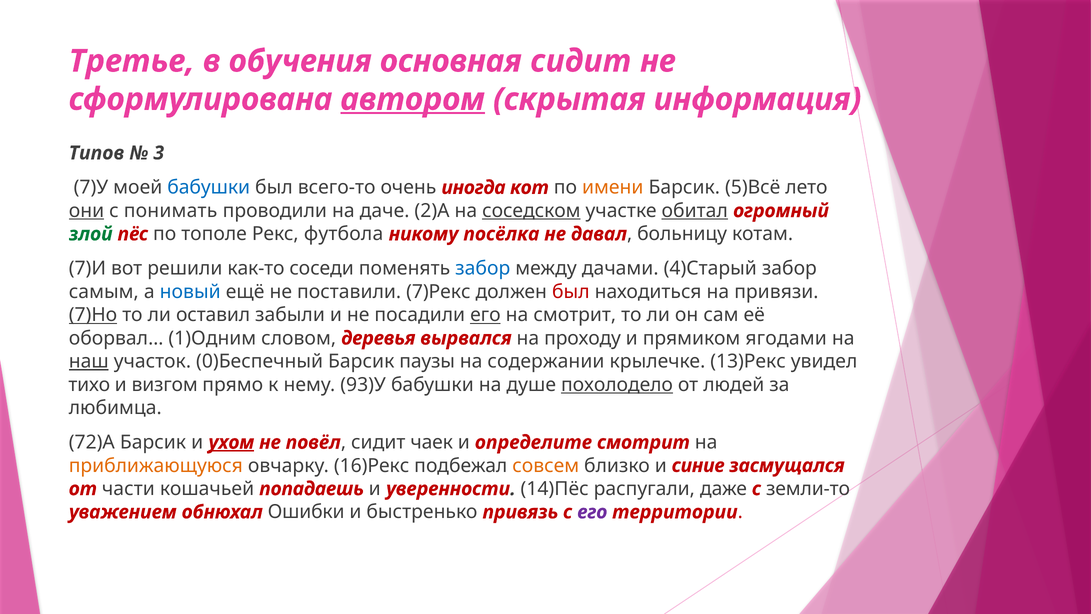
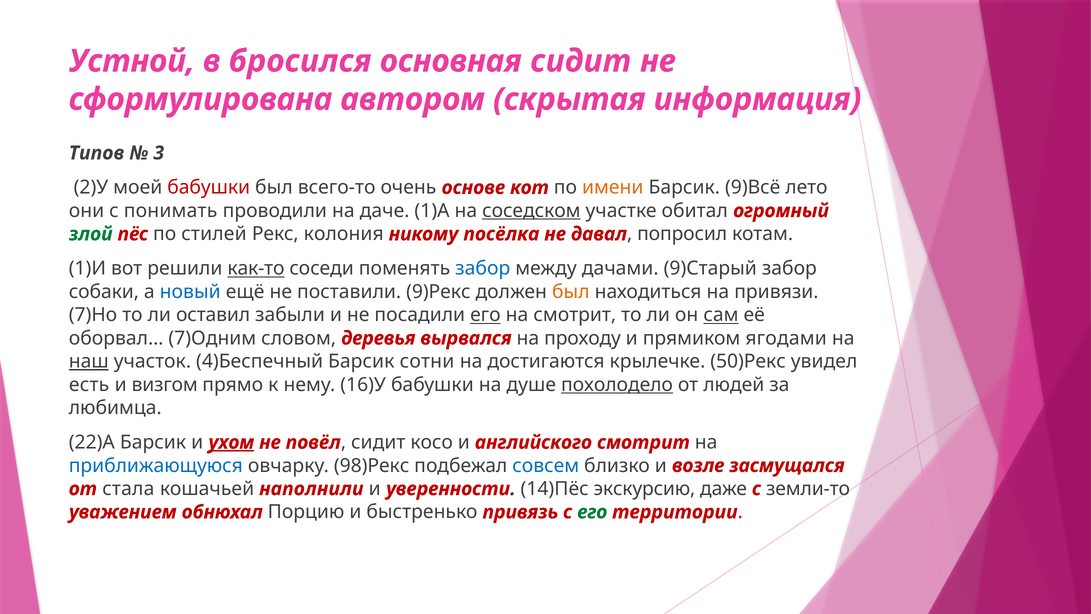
Третье: Третье -> Устной
обучения: обучения -> бросился
автором underline: present -> none
7)У: 7)У -> 2)У
бабушки at (209, 188) colour: blue -> red
иногда: иногда -> основе
5)Всё: 5)Всё -> 9)Всё
они underline: present -> none
2)А: 2)А -> 1)А
обитал underline: present -> none
тополе: тополе -> стилей
футбола: футбола -> колония
больницу: больницу -> попросил
7)И: 7)И -> 1)И
как-то underline: none -> present
4)Старый: 4)Старый -> 9)Старый
самым: самым -> собаки
7)Рекс: 7)Рекс -> 9)Рекс
был at (571, 292) colour: red -> orange
7)Но underline: present -> none
сам underline: none -> present
1)Одним: 1)Одним -> 7)Одним
0)Беспечный: 0)Беспечный -> 4)Беспечный
паузы: паузы -> сотни
содержании: содержании -> достигаются
13)Рекс: 13)Рекс -> 50)Рекс
тихо: тихо -> есть
93)У: 93)У -> 16)У
72)А: 72)А -> 22)А
чаек: чаек -> косо
определите: определите -> английского
приближающуюся colour: orange -> blue
16)Рекс: 16)Рекс -> 98)Рекс
совсем colour: orange -> blue
синие: синие -> возле
части: части -> стала
попадаешь: попадаешь -> наполнили
распугали: распугали -> экскурсию
Ошибки: Ошибки -> Порцию
его at (592, 512) colour: purple -> green
